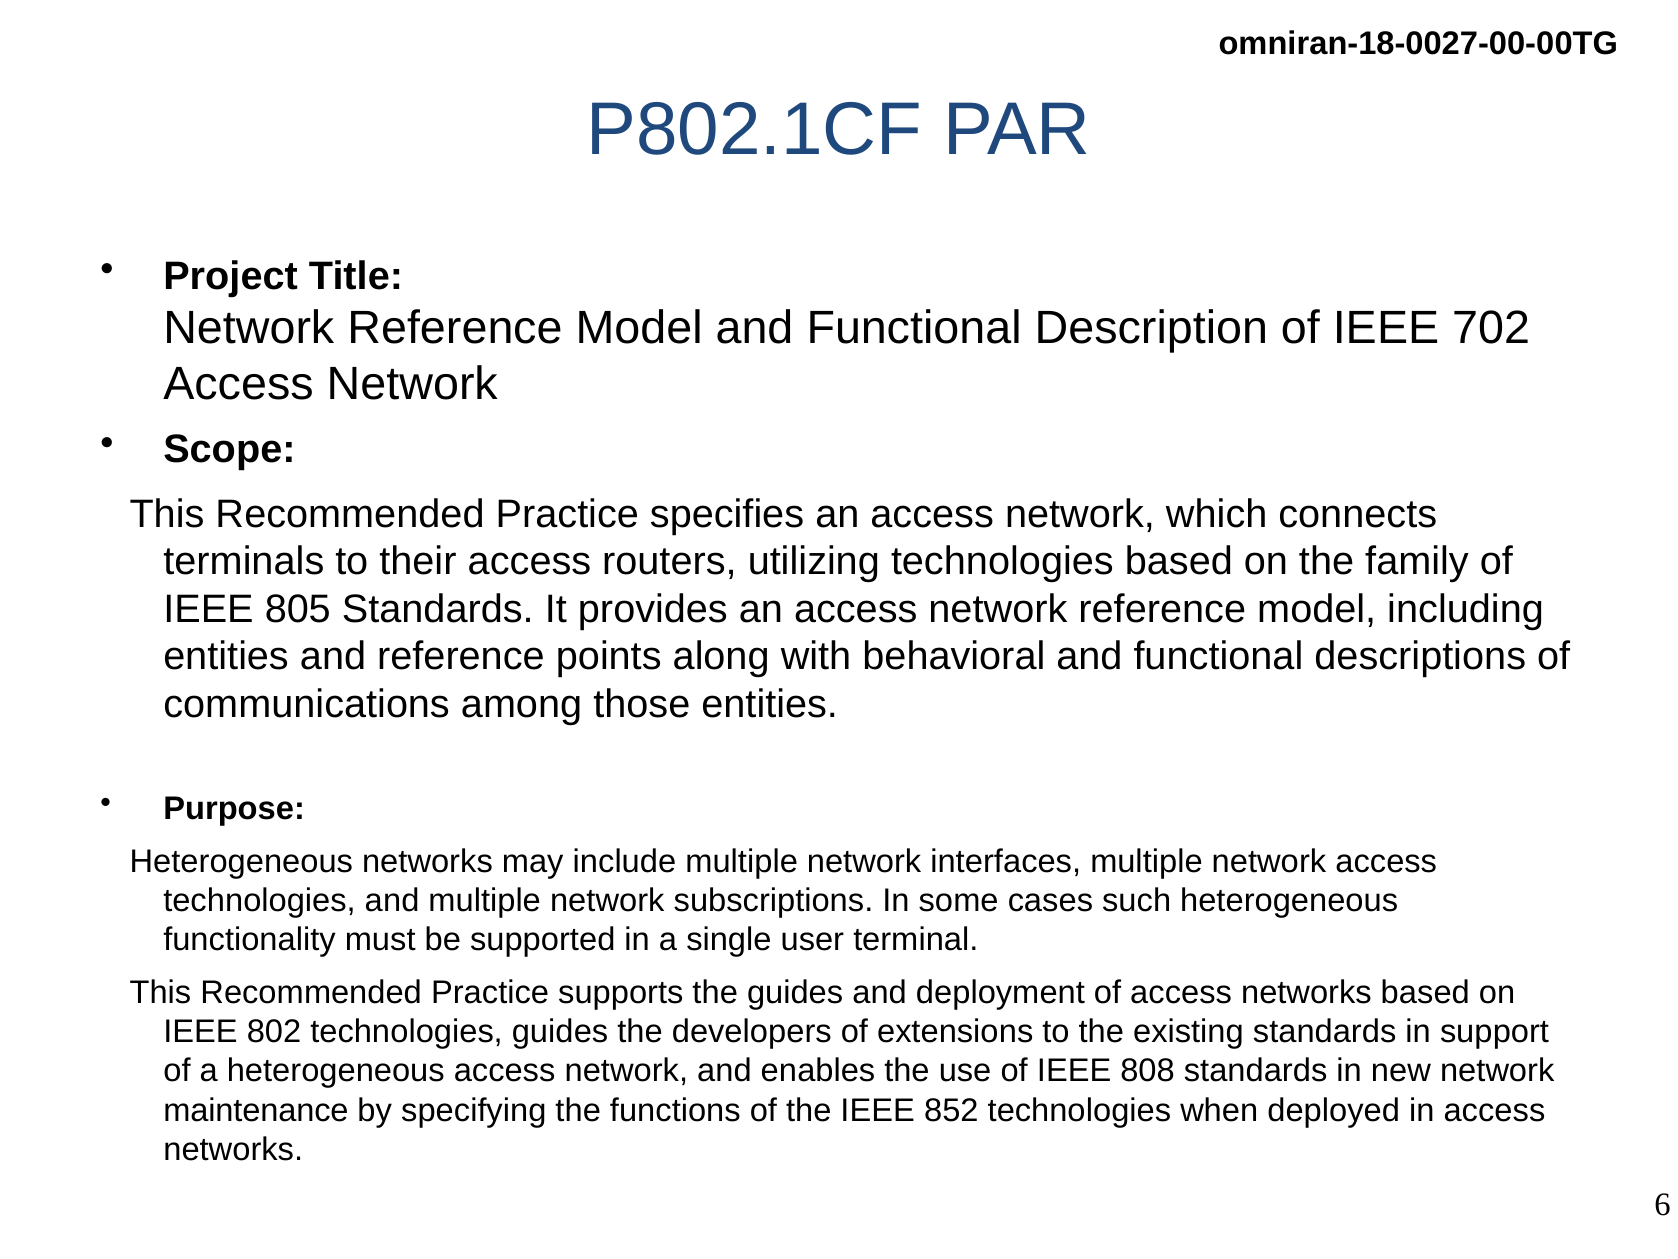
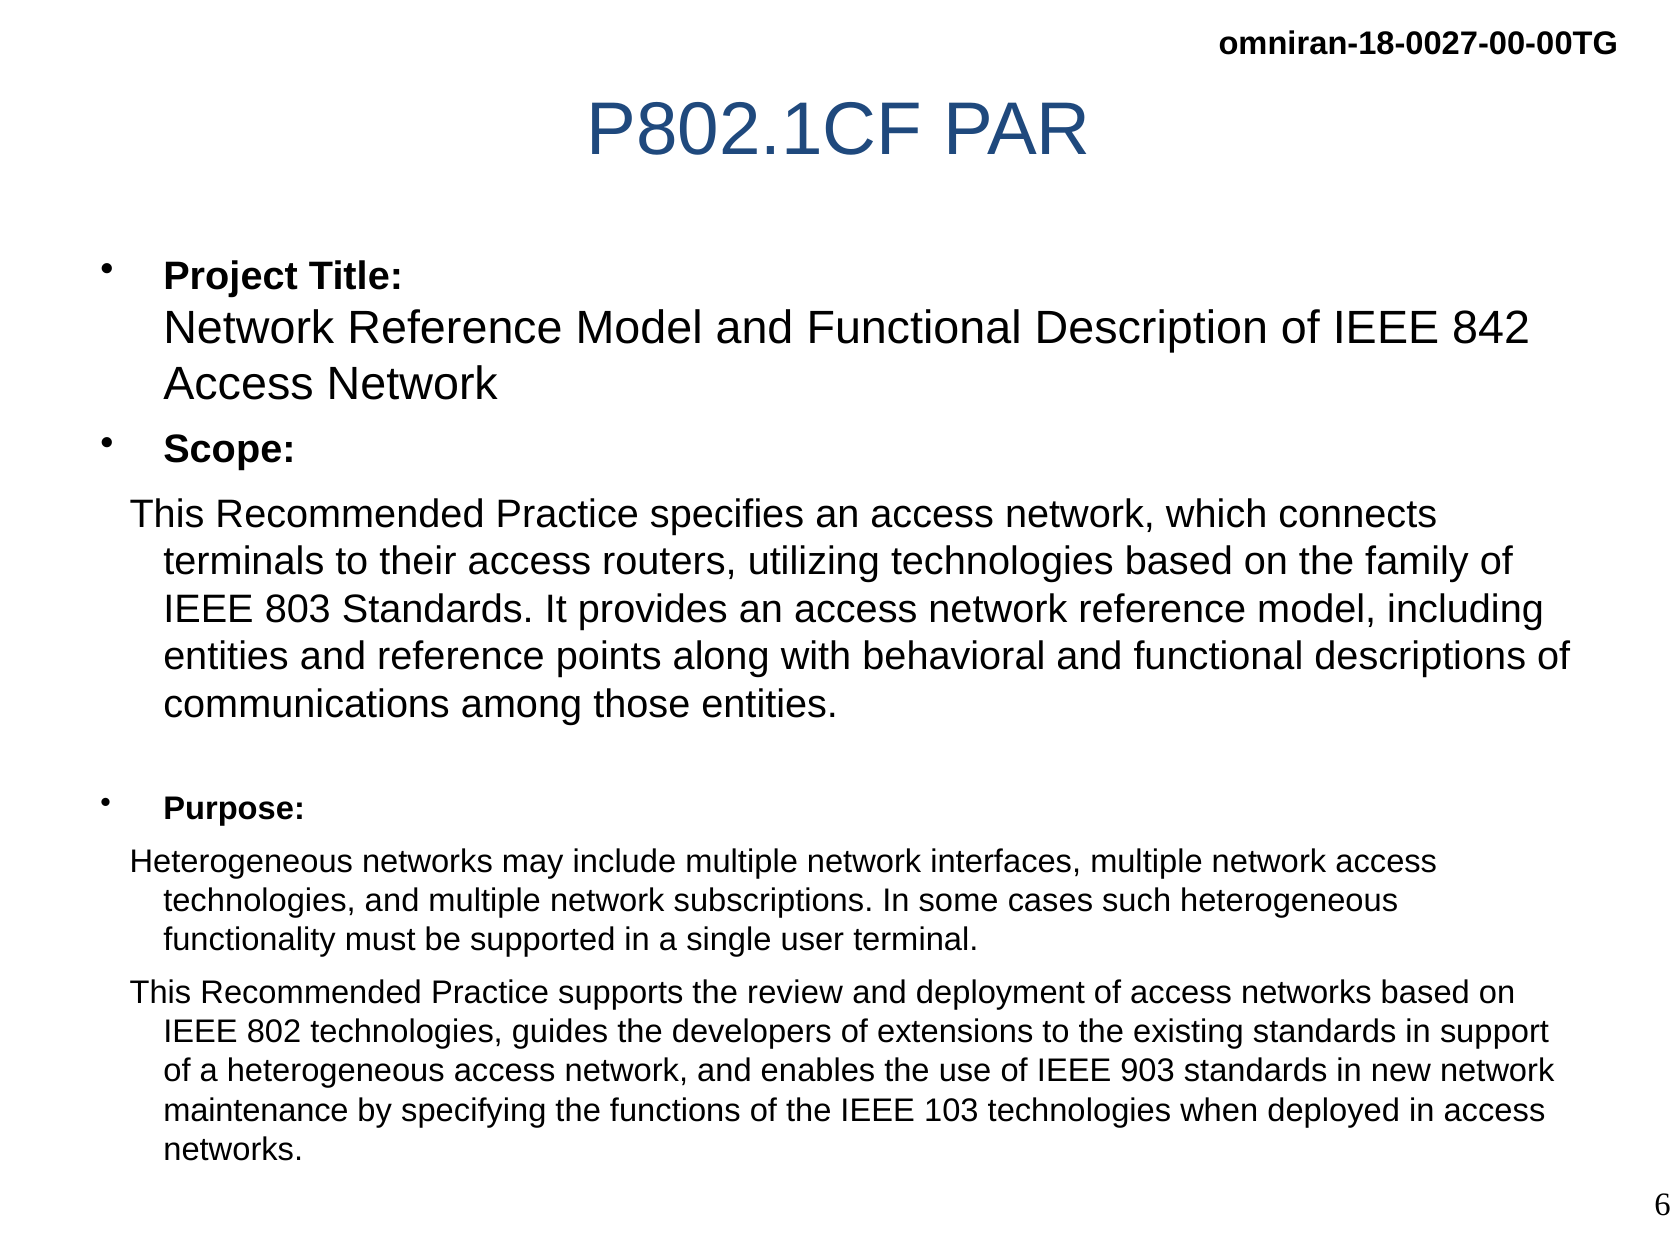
702: 702 -> 842
805: 805 -> 803
the guides: guides -> review
808: 808 -> 903
852: 852 -> 103
